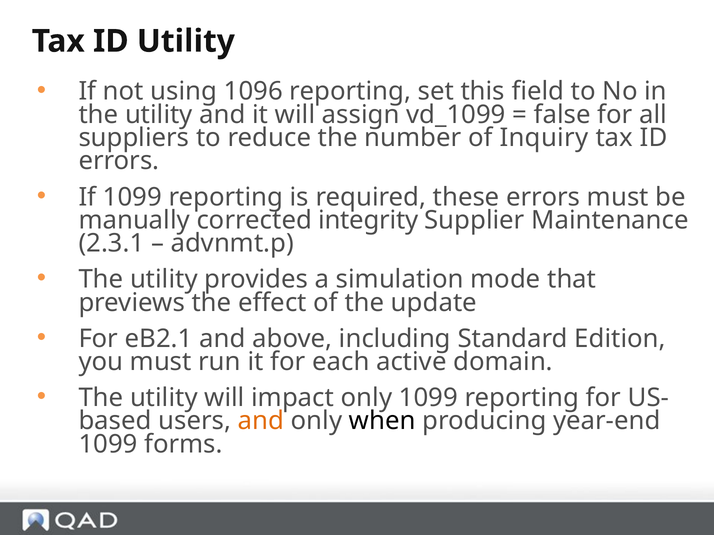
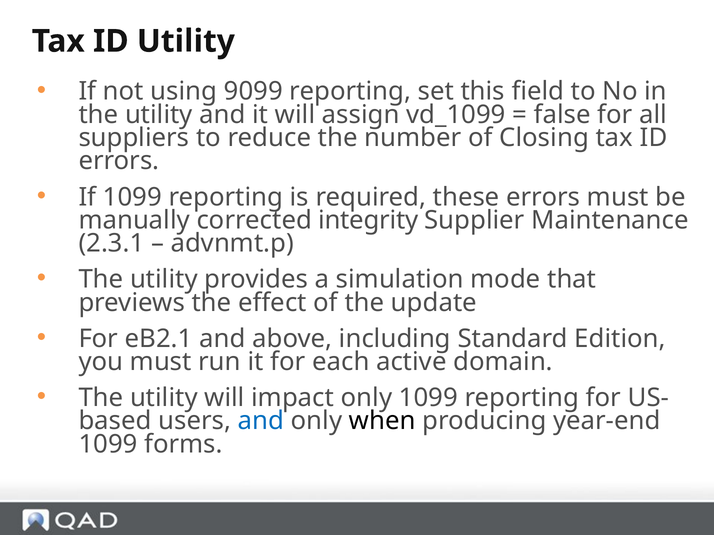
1096: 1096 -> 9099
Inquiry: Inquiry -> Closing
and at (261, 421) colour: orange -> blue
